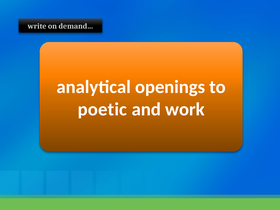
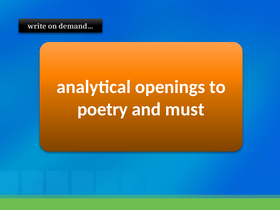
poetic: poetic -> poetry
work: work -> must
